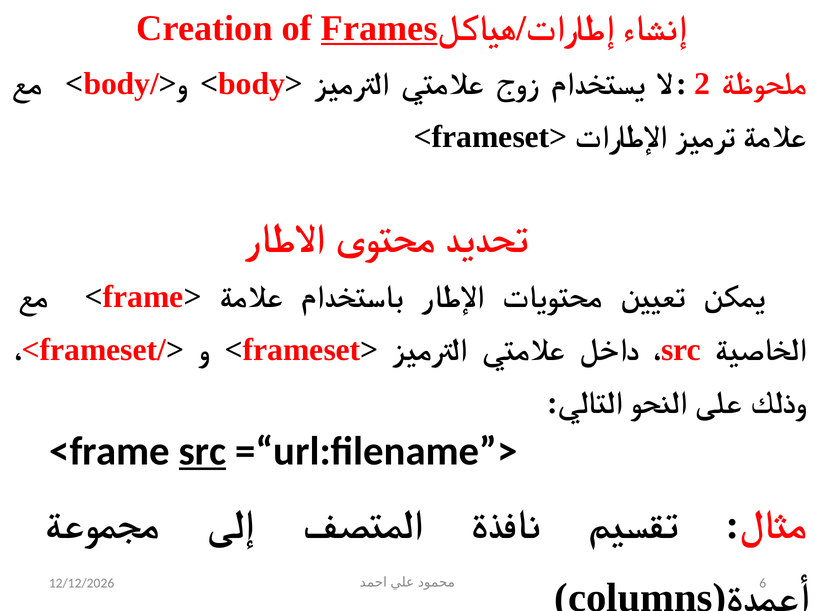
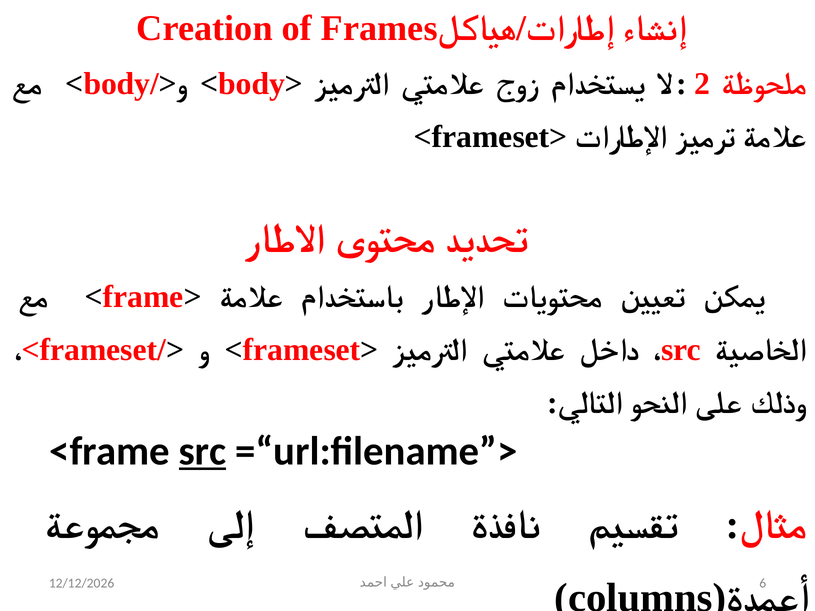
Frames underline: present -> none
